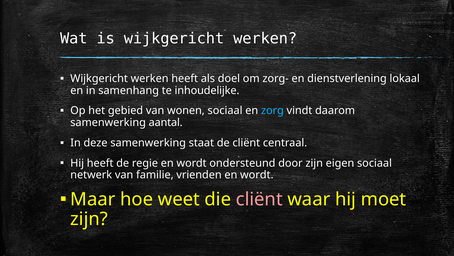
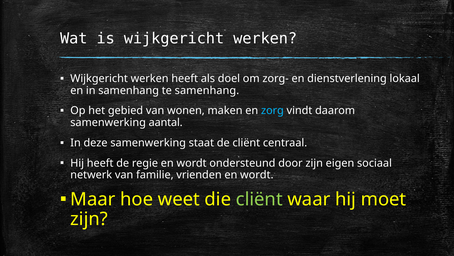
te inhoudelijke: inhoudelijke -> samenhang
wonen sociaal: sociaal -> maken
cliënt at (259, 199) colour: pink -> light green
